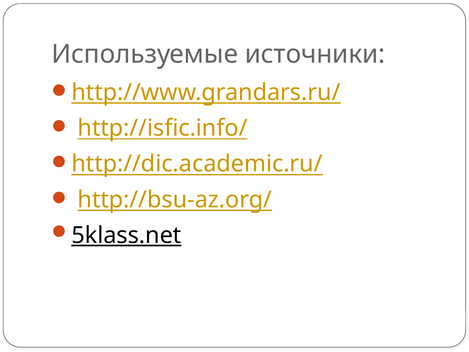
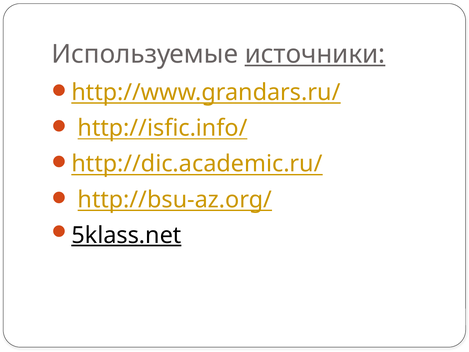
источники underline: none -> present
